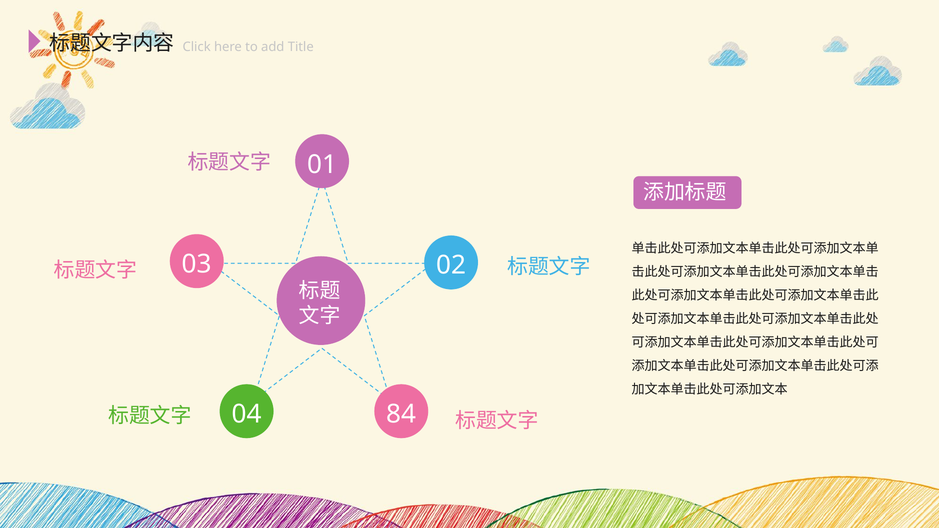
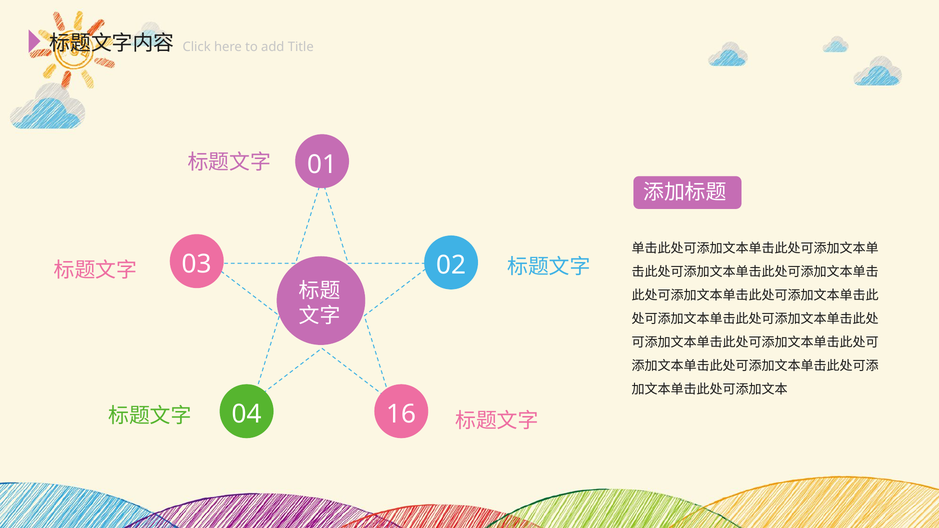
84: 84 -> 16
